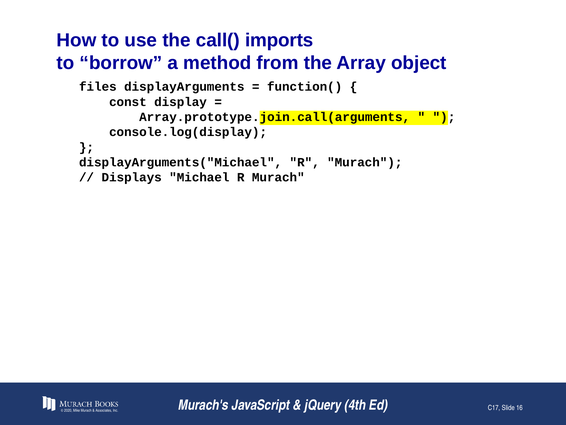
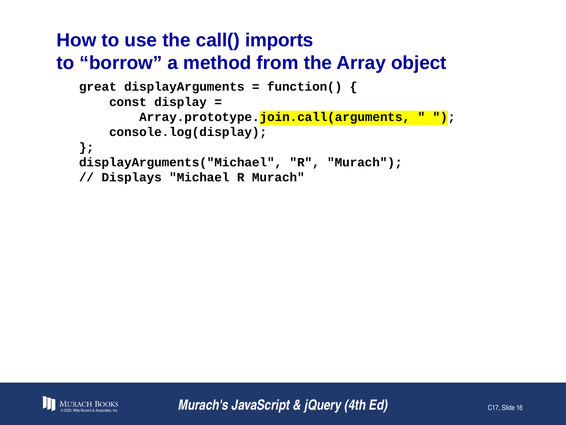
files: files -> great
